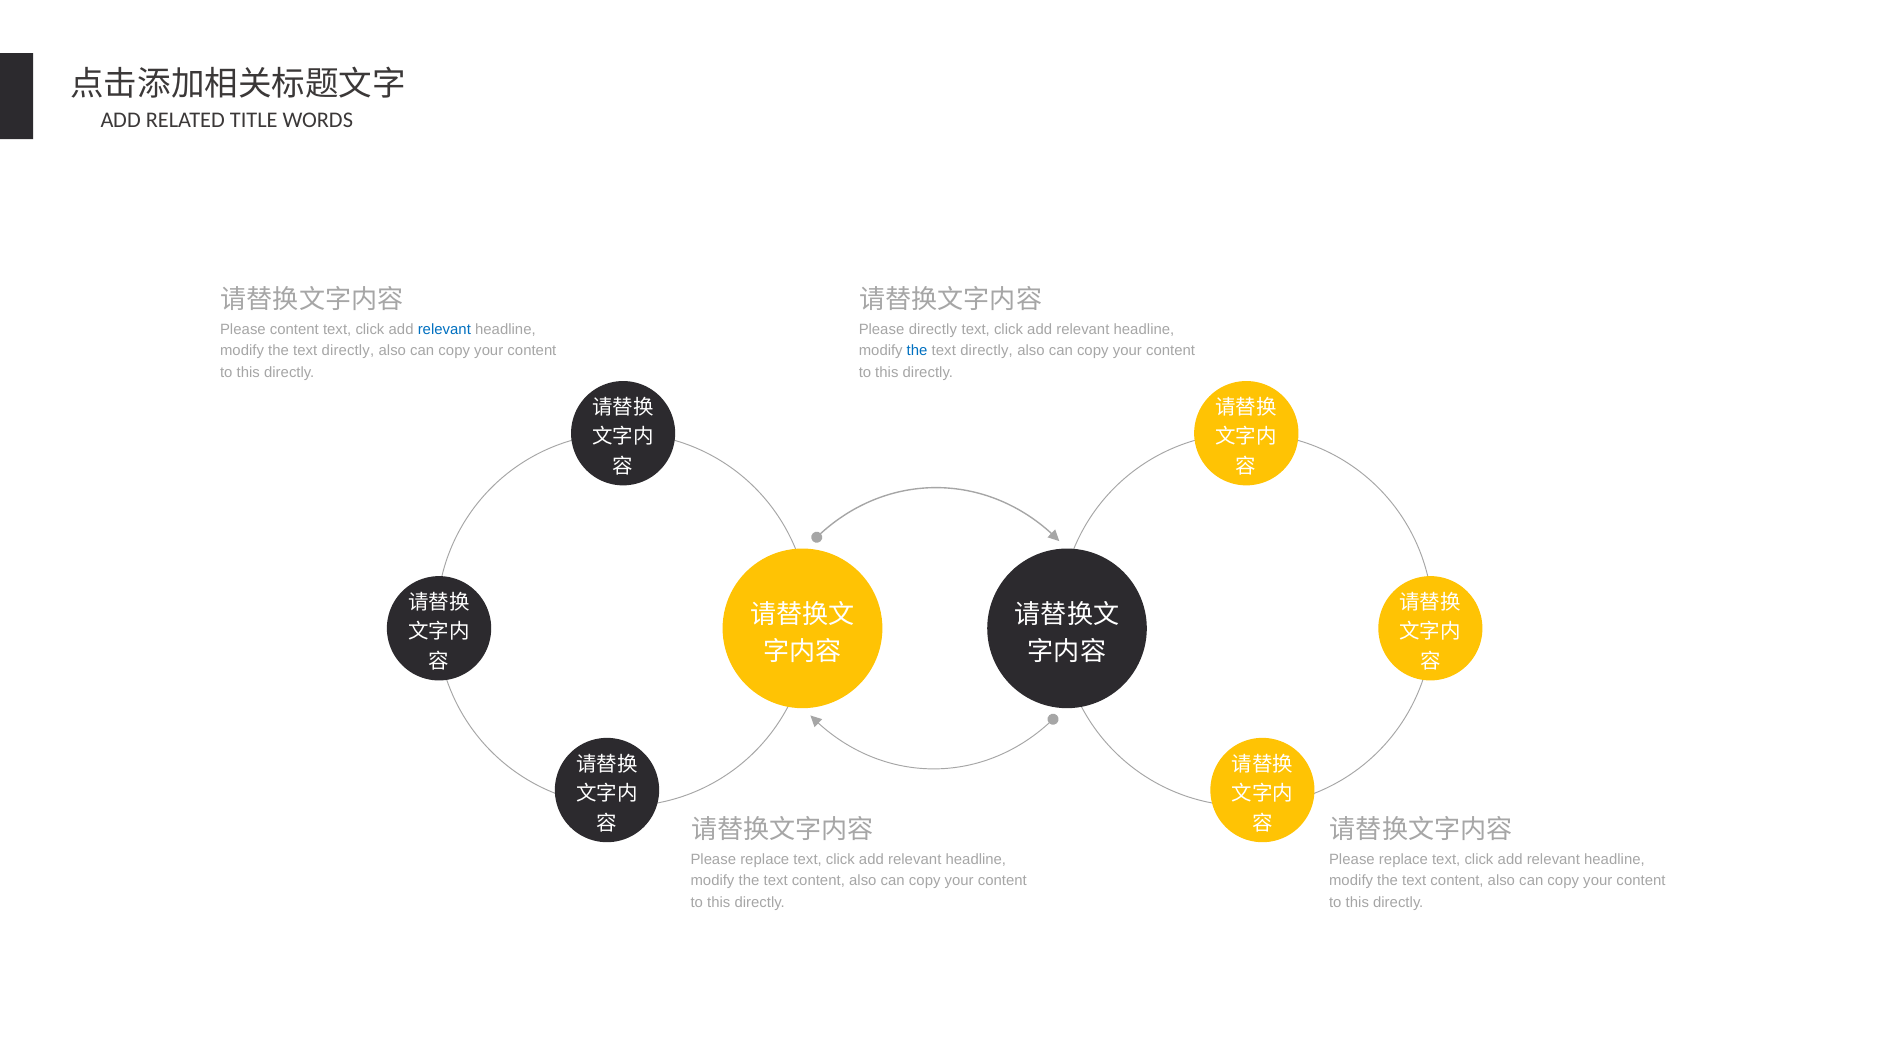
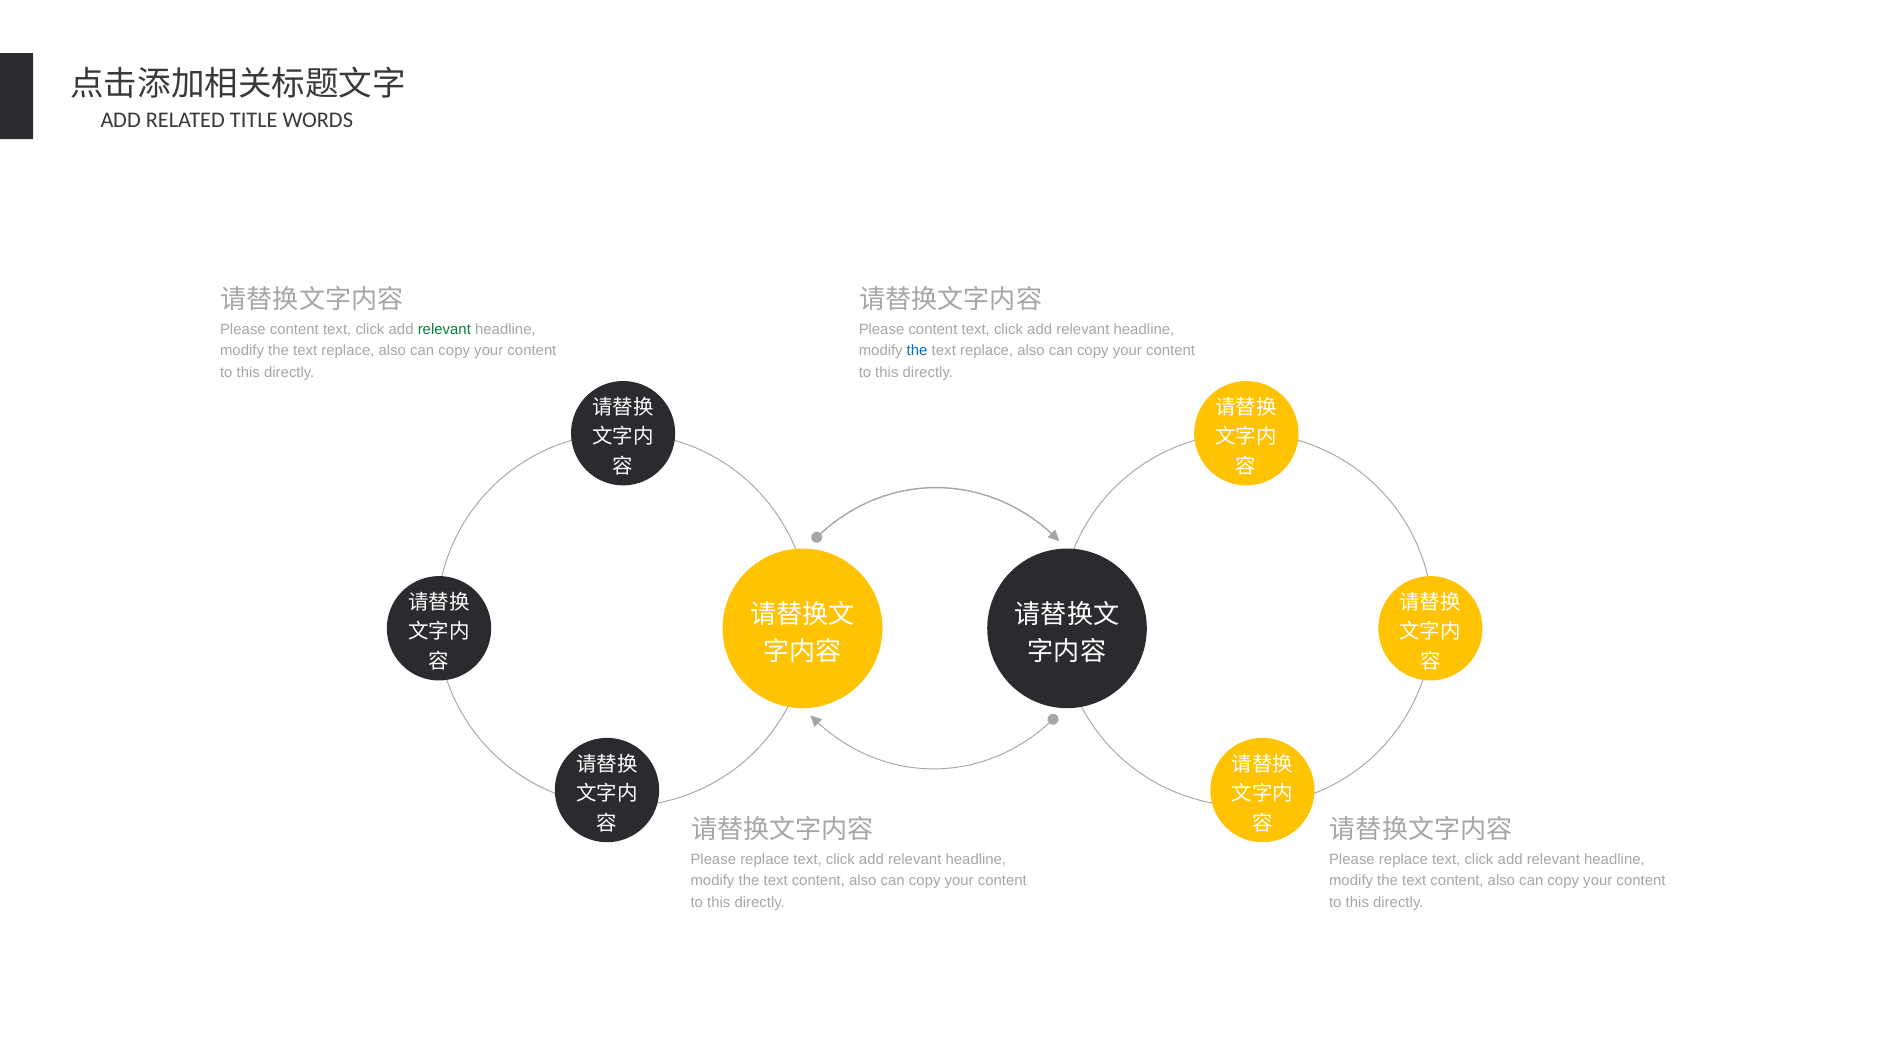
relevant at (444, 329) colour: blue -> green
directly at (933, 329): directly -> content
directly at (348, 351): directly -> replace
directly at (987, 351): directly -> replace
